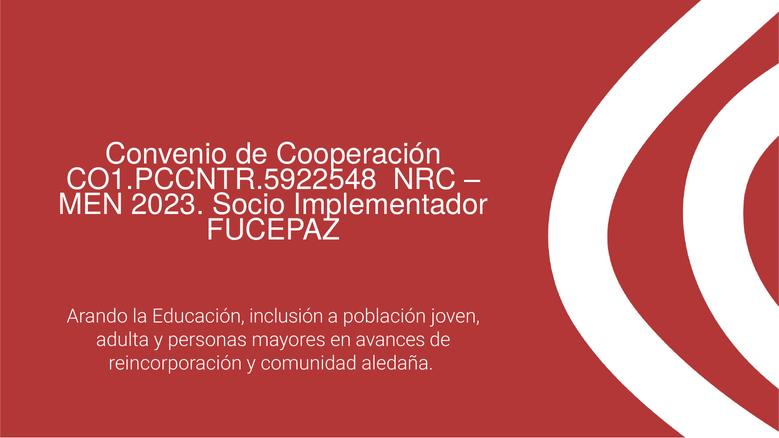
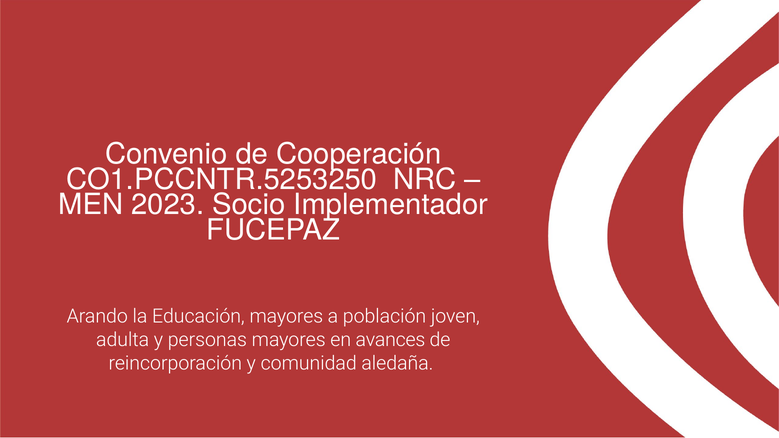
CO1.PCCNTR.5922548: CO1.PCCNTR.5922548 -> CO1.PCCNTR.5253250
Educación inclusión: inclusión -> mayores
